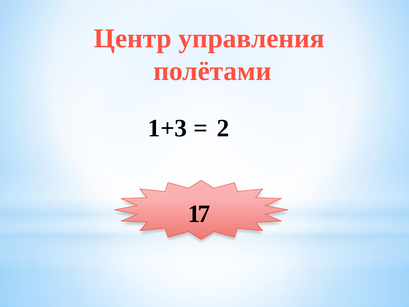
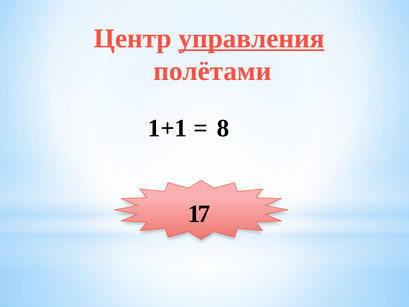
управления underline: none -> present
1+3: 1+3 -> 1+1
2: 2 -> 8
